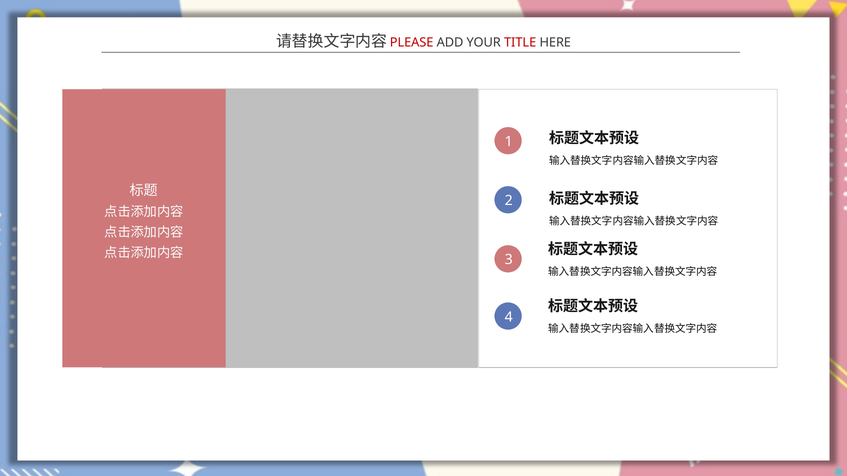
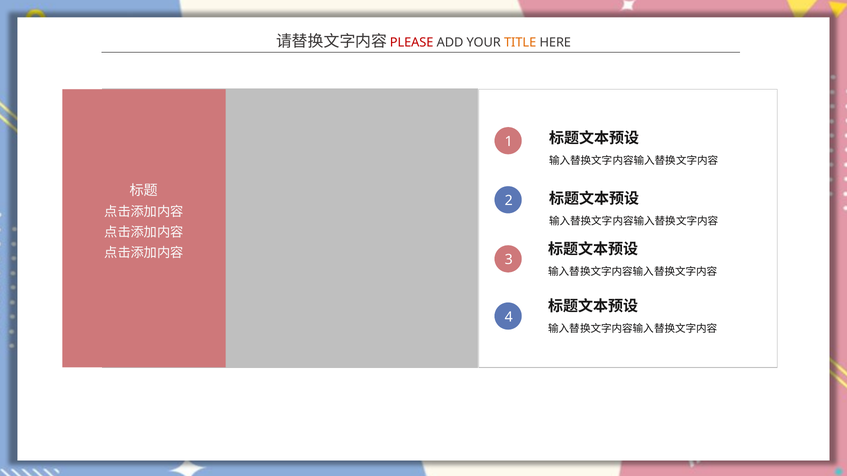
TITLE colour: red -> orange
